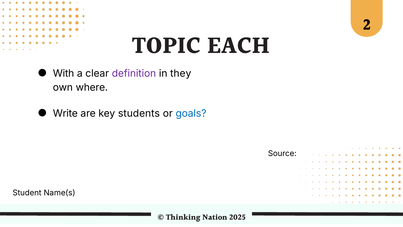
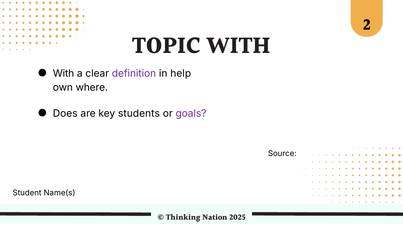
TOPIC EACH: EACH -> WITH
they: they -> help
Write: Write -> Does
goals colour: blue -> purple
